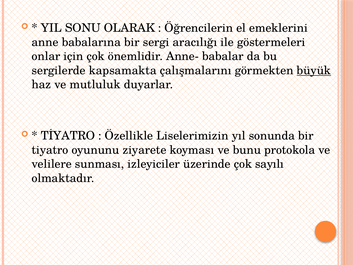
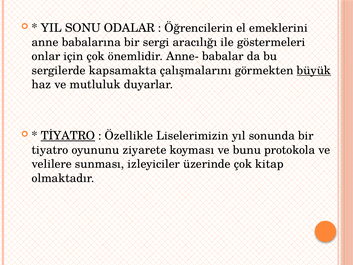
OLARAK: OLARAK -> ODALAR
TİYATRO underline: none -> present
sayılı: sayılı -> kitap
